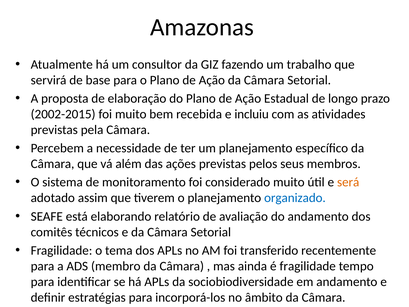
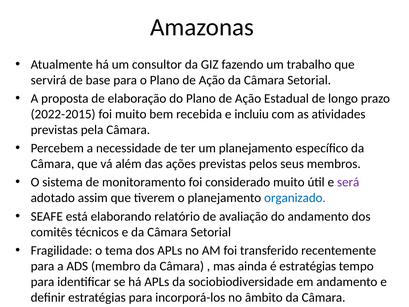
2002-2015: 2002-2015 -> 2022-2015
será colour: orange -> purple
é fragilidade: fragilidade -> estratégias
